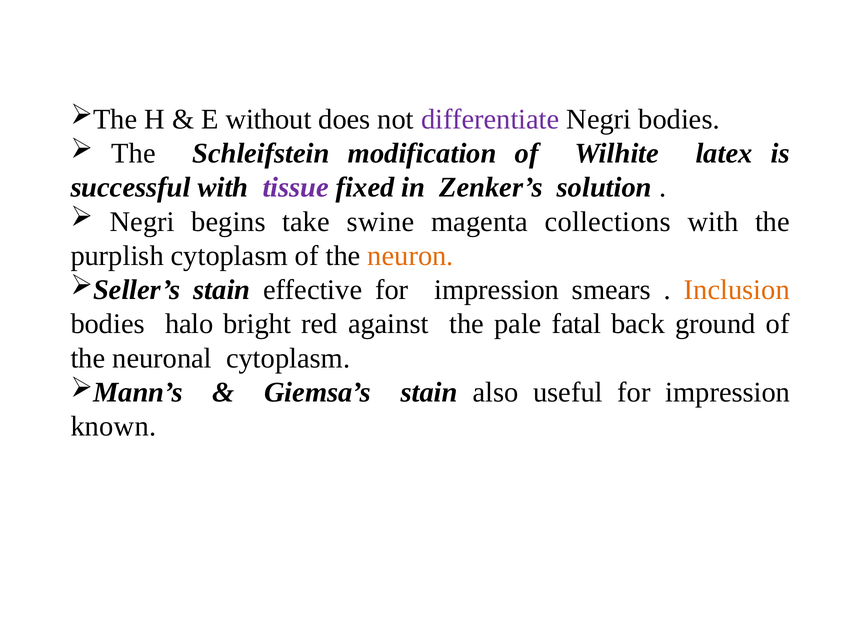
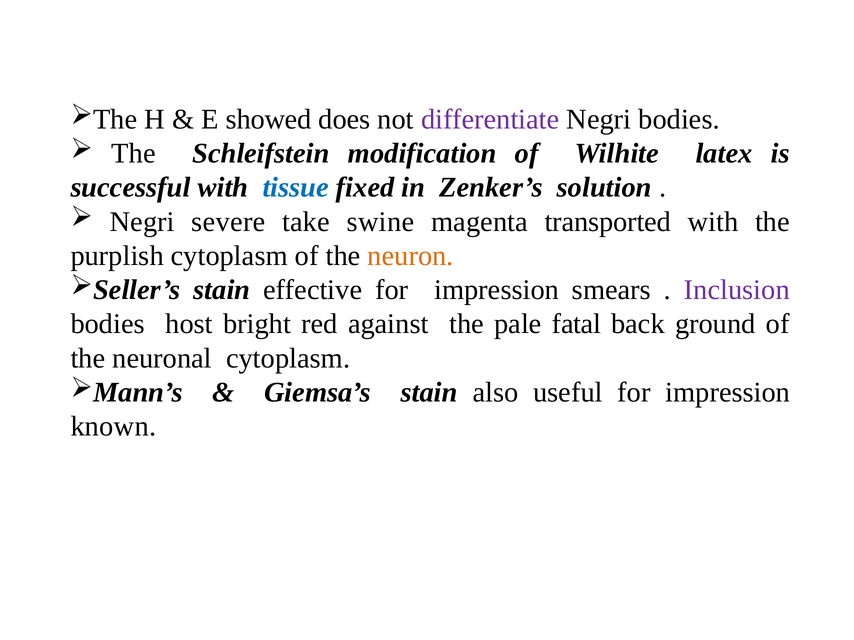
without: without -> showed
tissue colour: purple -> blue
begins: begins -> severe
collections: collections -> transported
Inclusion colour: orange -> purple
halo: halo -> host
